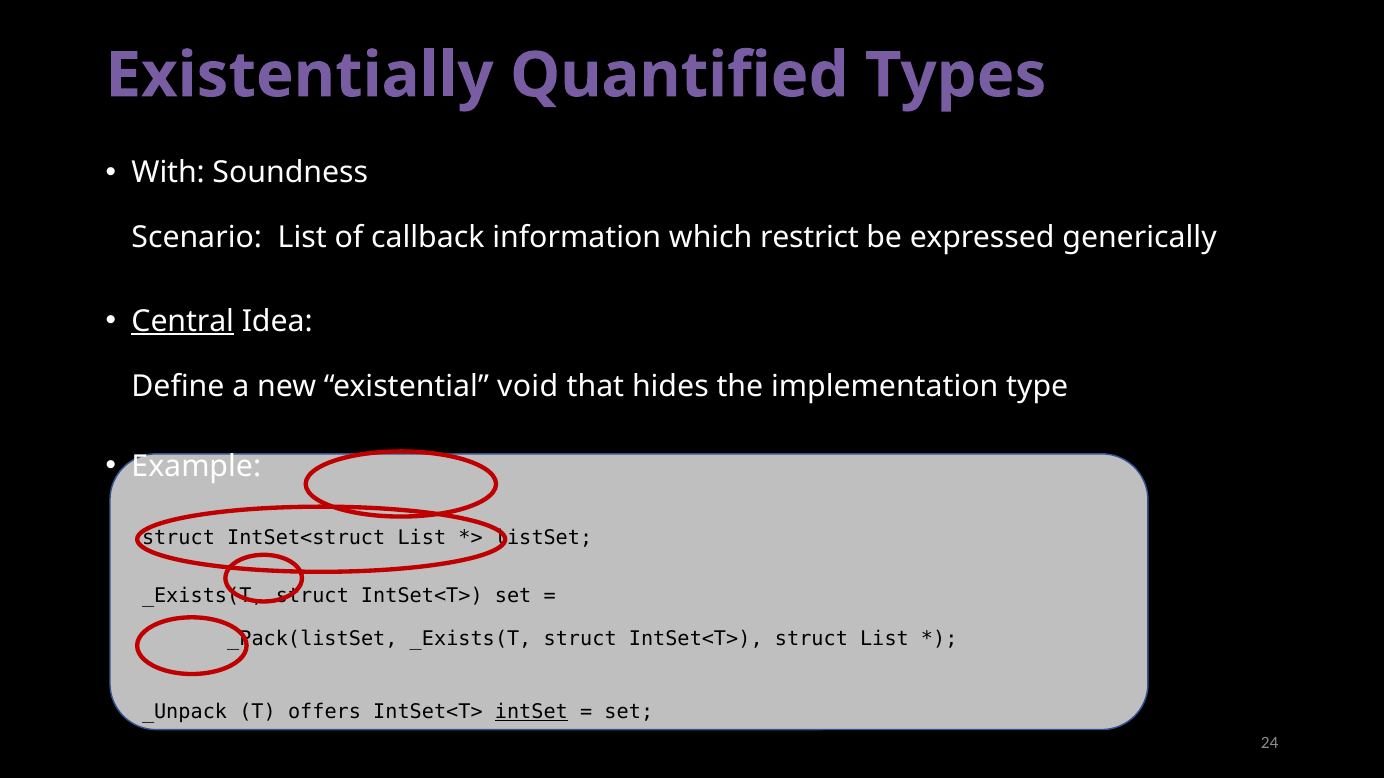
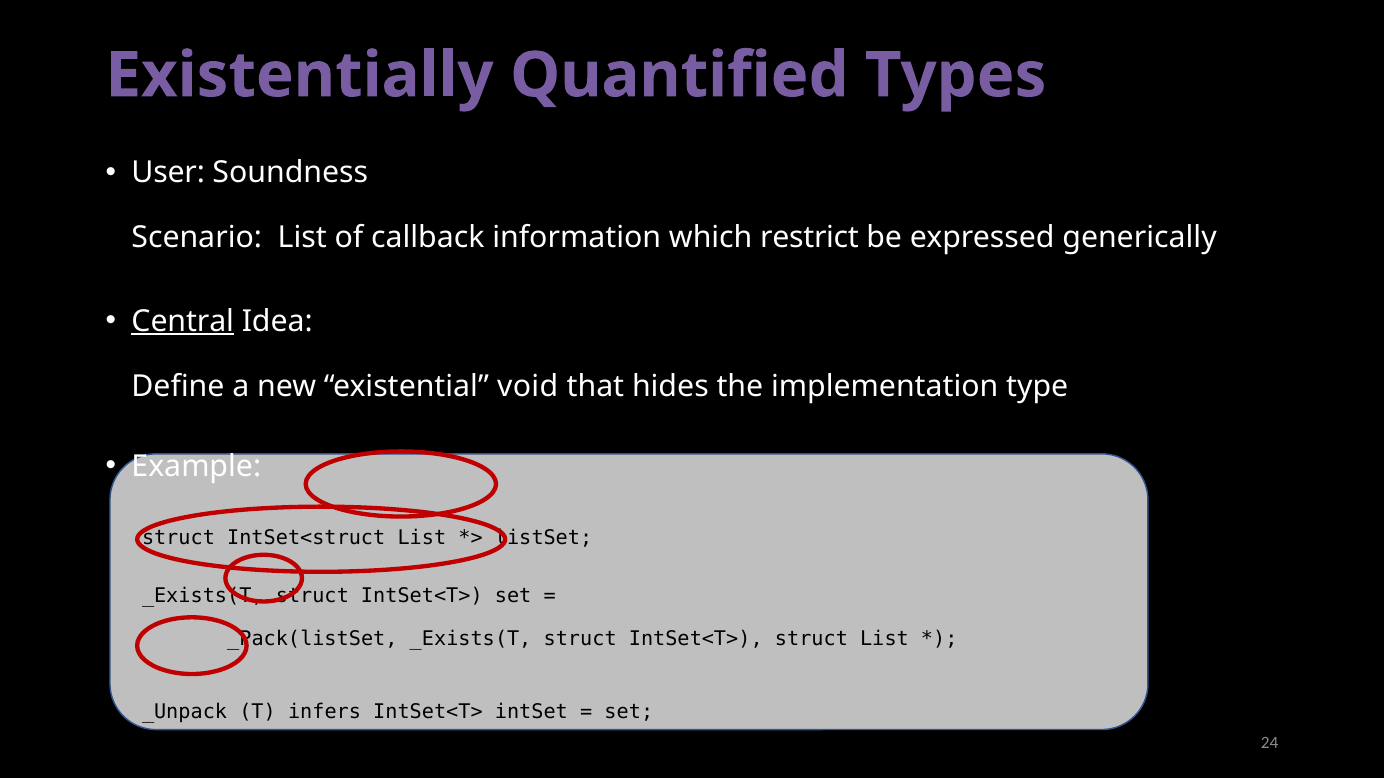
With: With -> User
offers: offers -> infers
intSet underline: present -> none
